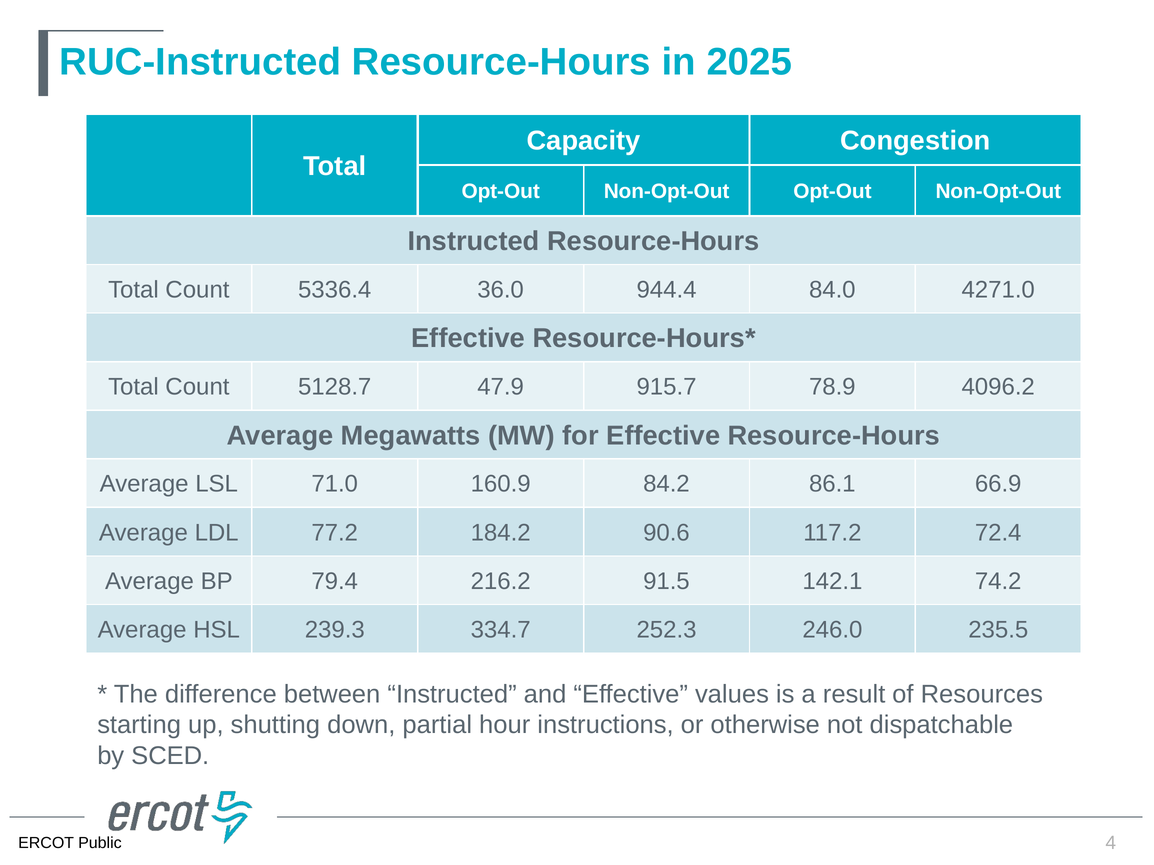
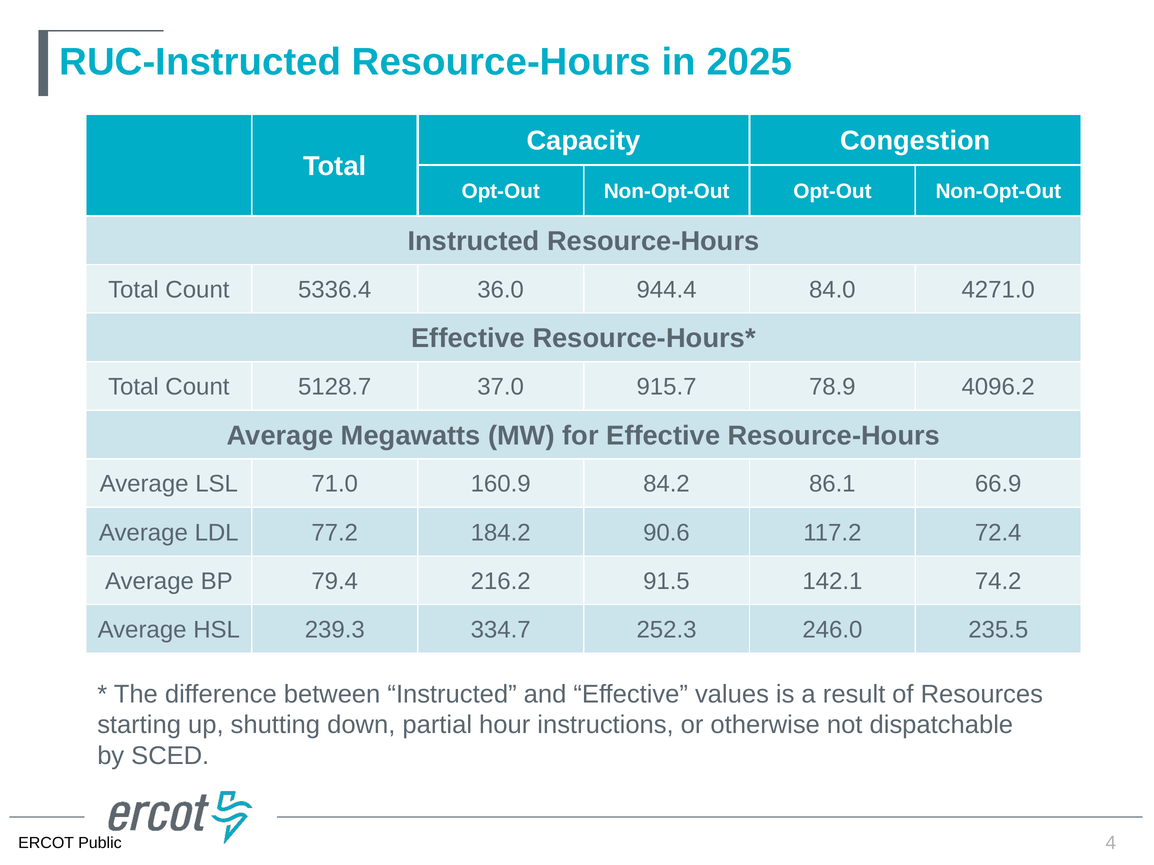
47.9: 47.9 -> 37.0
